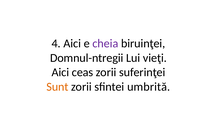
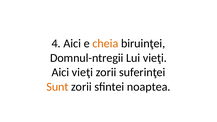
cheia colour: purple -> orange
Aici ceas: ceas -> vieţi
umbrită: umbrită -> noaptea
